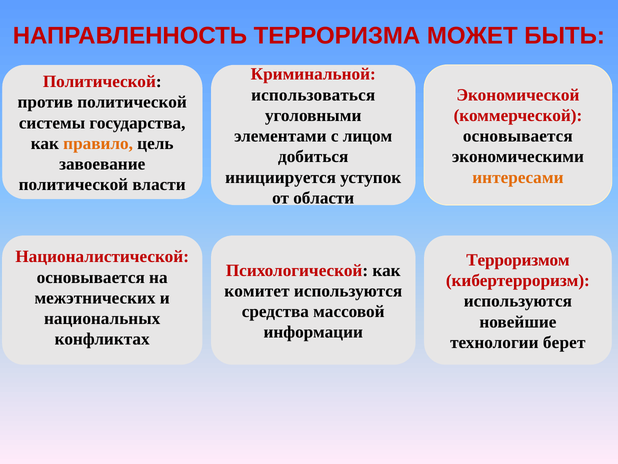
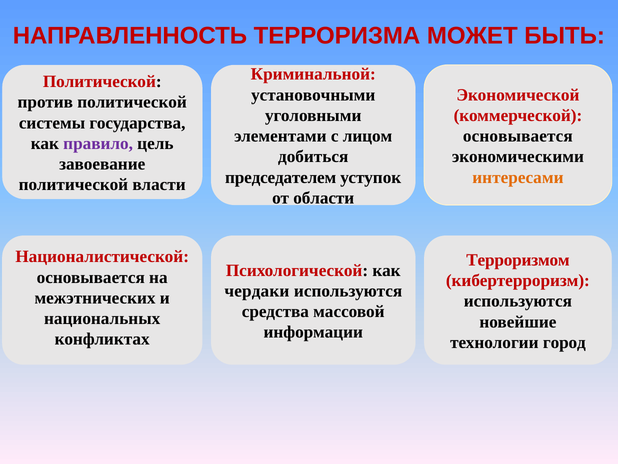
использоваться: использоваться -> установочными
правило colour: orange -> purple
инициируется: инициируется -> председателем
комитет: комитет -> чердаки
берет: берет -> город
